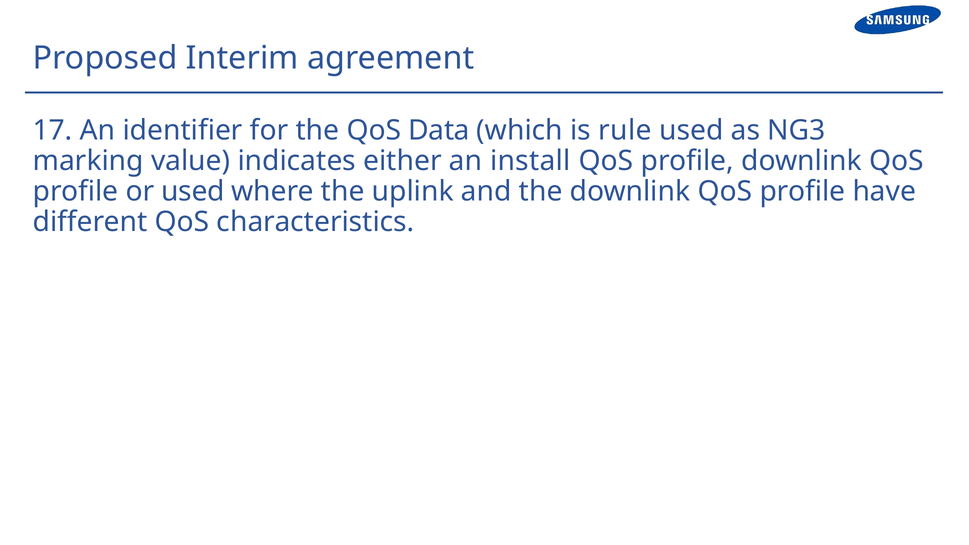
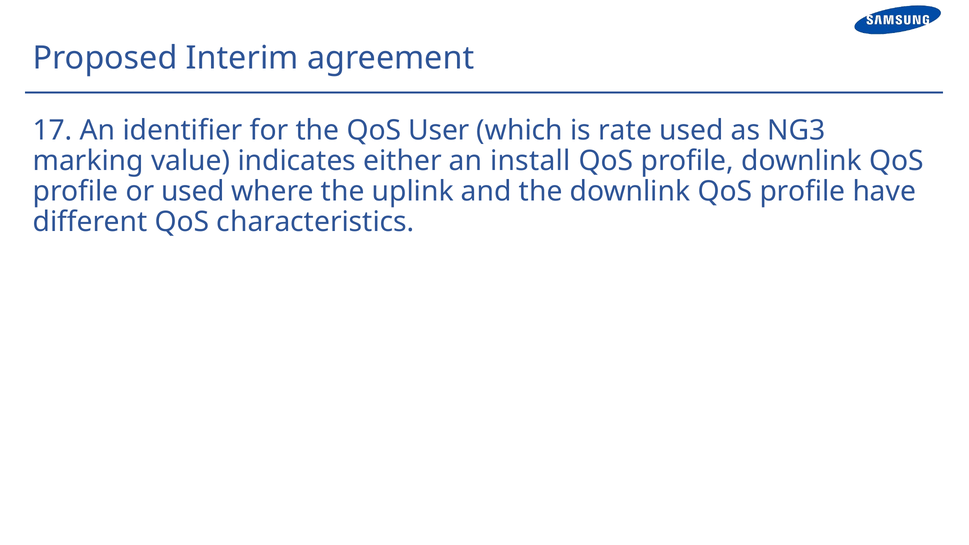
Data: Data -> User
rule: rule -> rate
